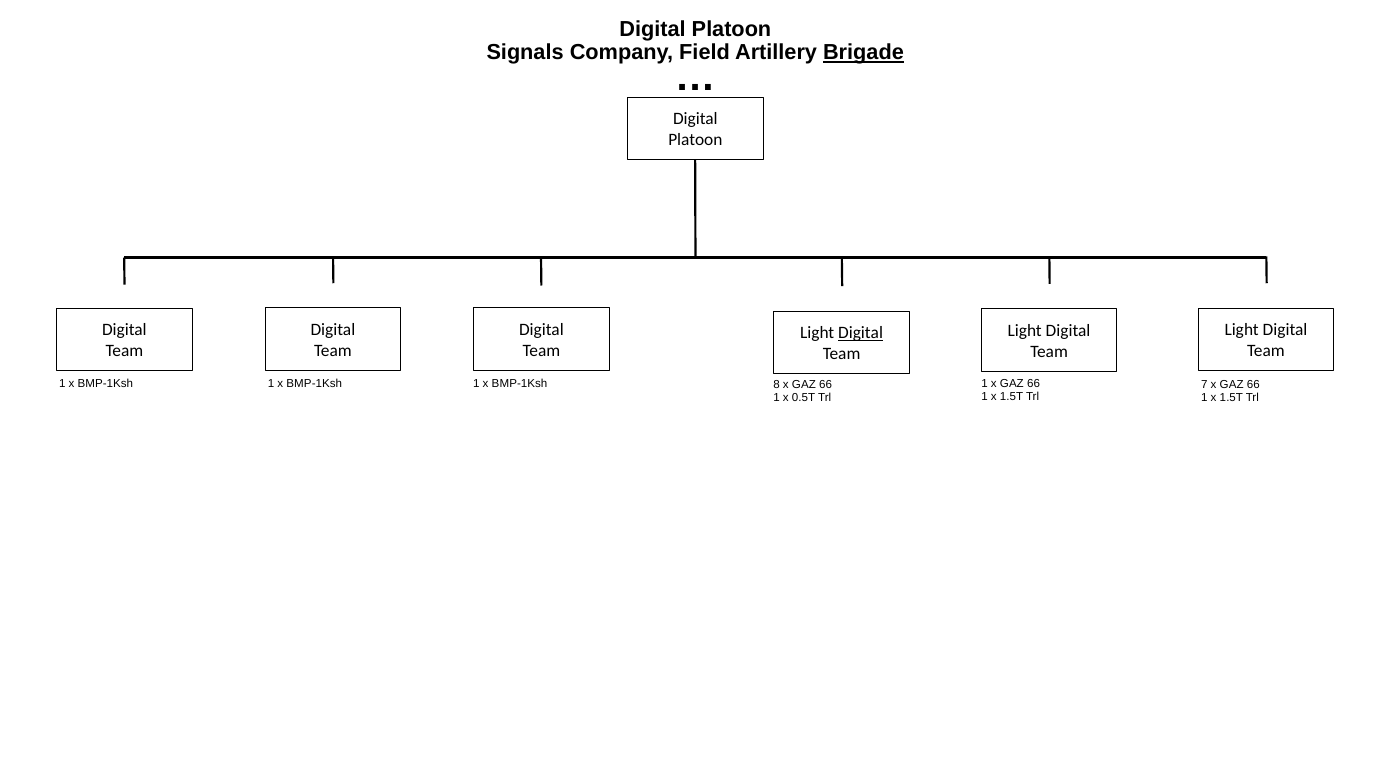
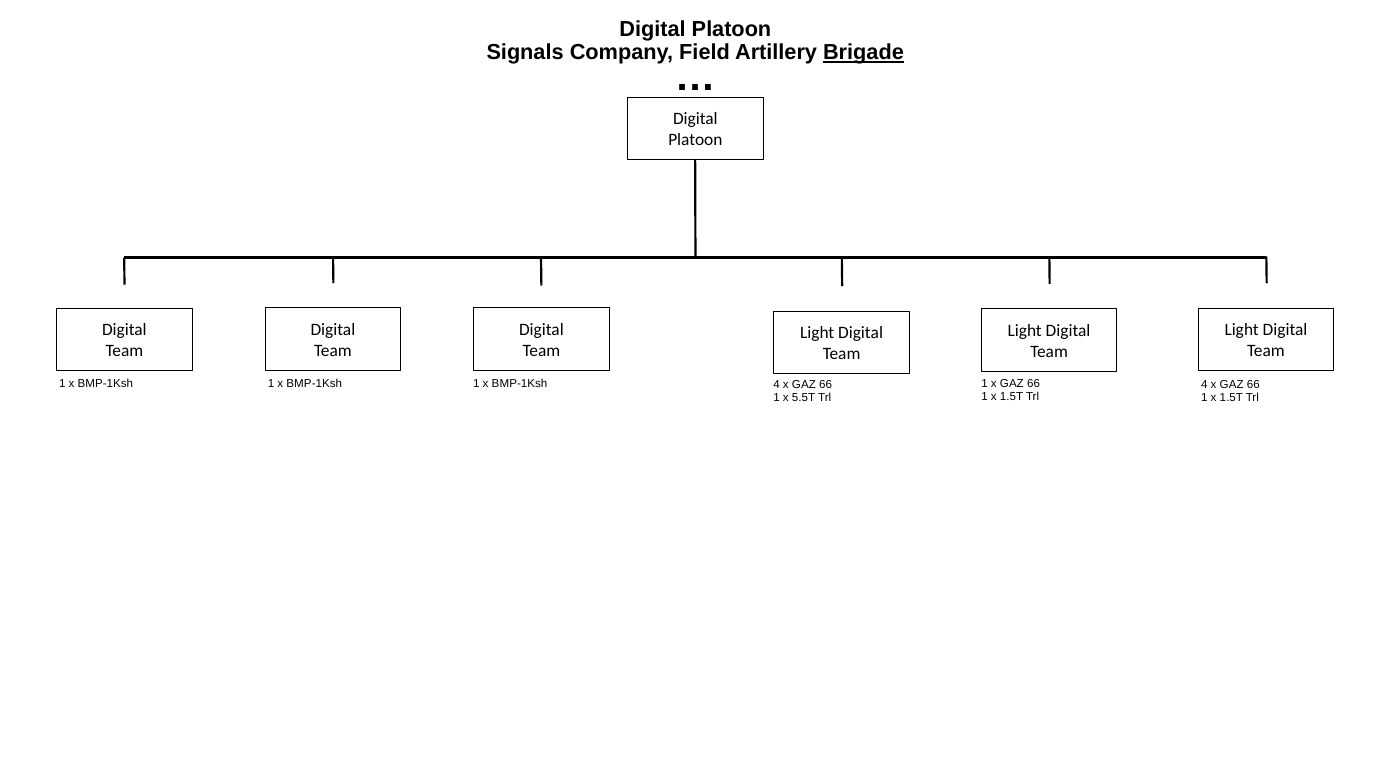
Digital at (861, 333) underline: present -> none
8 at (777, 384): 8 -> 4
7 at (1204, 384): 7 -> 4
0.5T: 0.5T -> 5.5T
